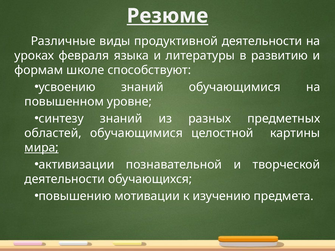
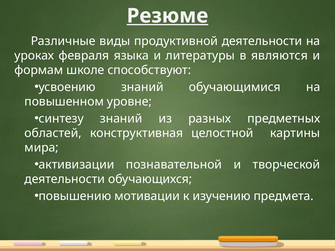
развитию: развитию -> являются
областей обучающимися: обучающимися -> конструктивная
мира underline: present -> none
